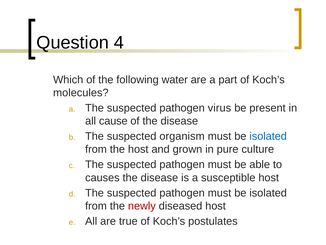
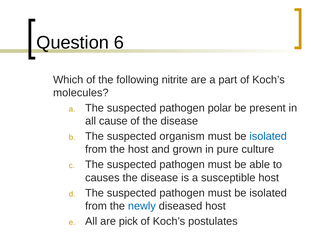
4: 4 -> 6
water: water -> nitrite
virus: virus -> polar
newly colour: red -> blue
true: true -> pick
